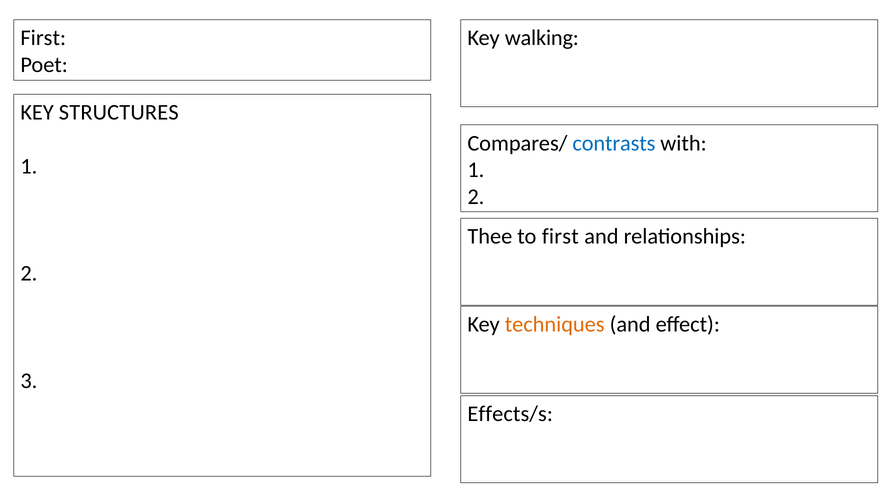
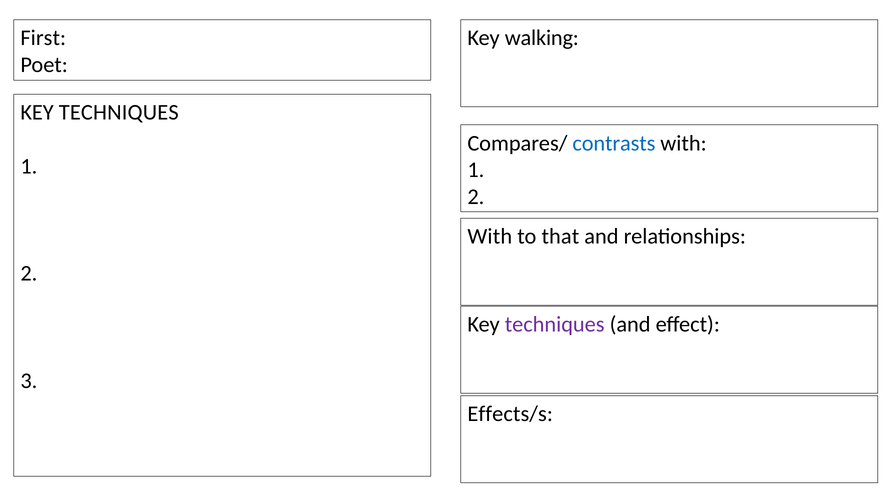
STRUCTURES at (119, 113): STRUCTURES -> TECHNIQUES
Thee at (490, 237): Thee -> With
to first: first -> that
techniques at (555, 325) colour: orange -> purple
